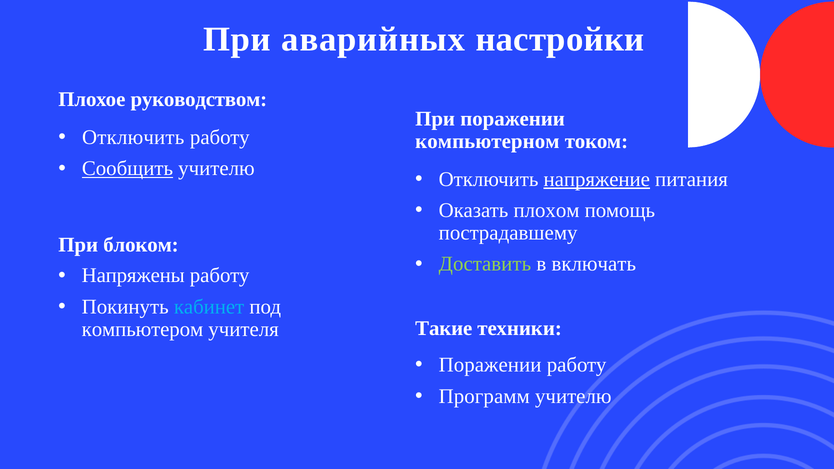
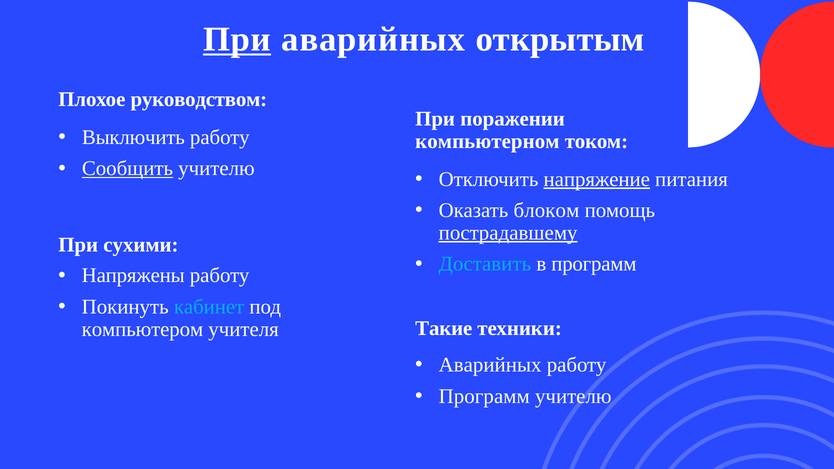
При at (237, 40) underline: none -> present
настройки: настройки -> открытым
Отключить at (133, 137): Отключить -> Выключить
плохом: плохом -> блоком
пострадавшему underline: none -> present
блоком: блоком -> сухими
Доставить colour: light green -> light blue
в включать: включать -> программ
Поражении at (490, 365): Поражении -> Аварийных
